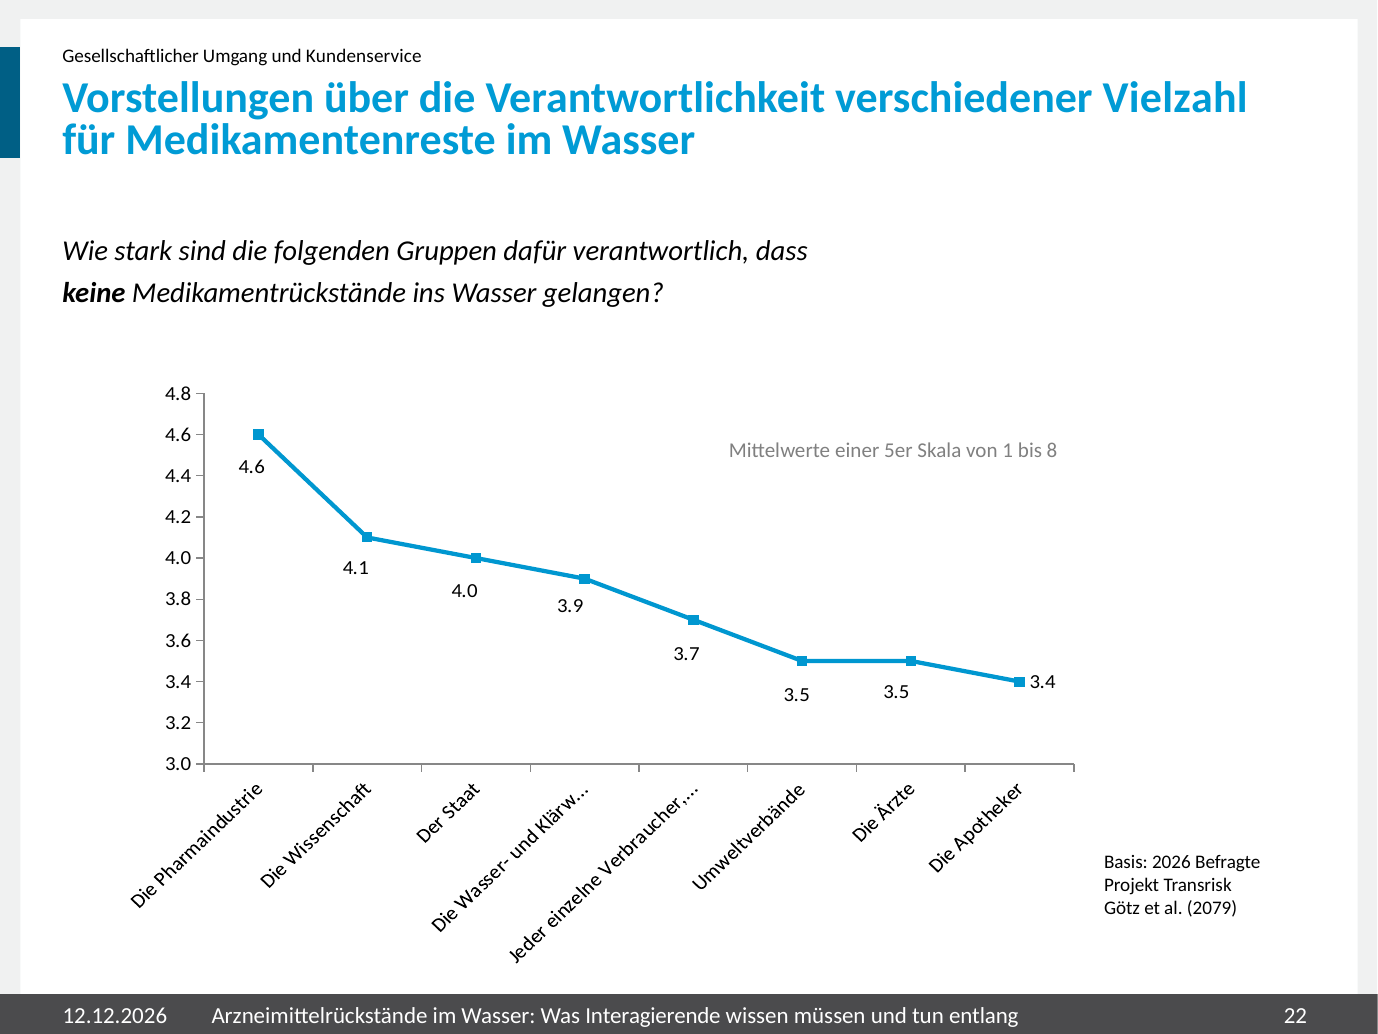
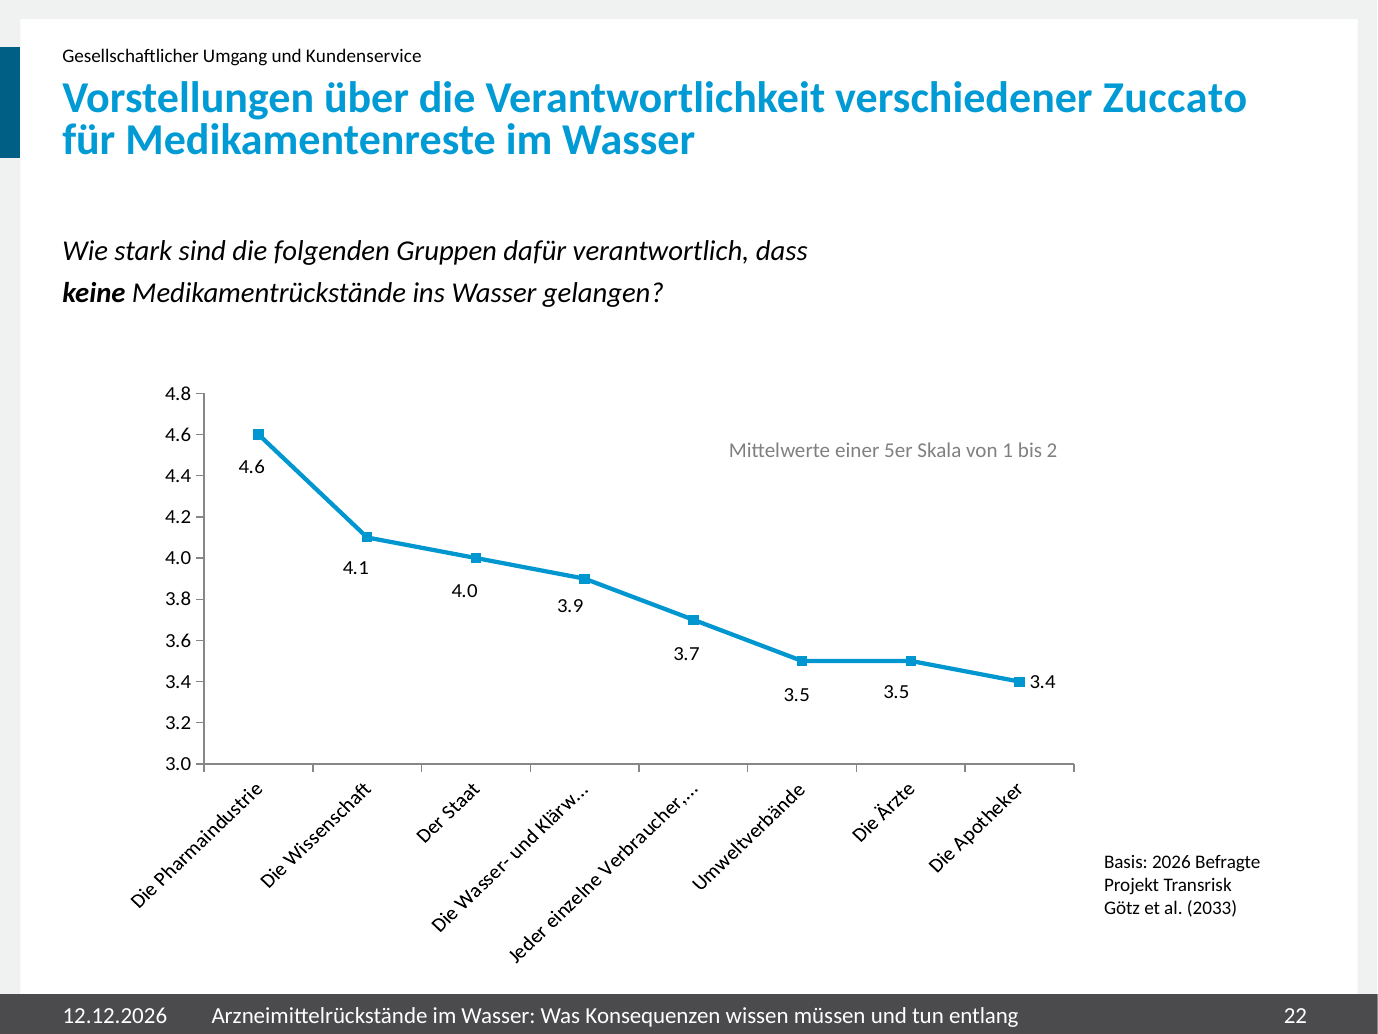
Vielzahl: Vielzahl -> Zuccato
8: 8 -> 2
2079: 2079 -> 2033
Interagierende: Interagierende -> Konsequenzen
